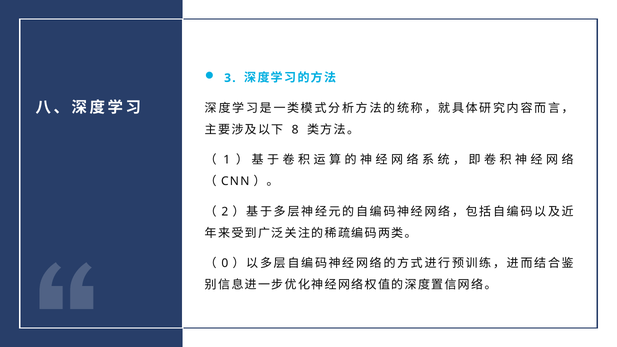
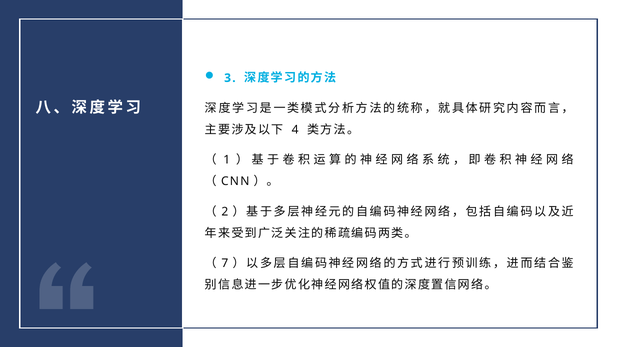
8: 8 -> 4
0: 0 -> 7
